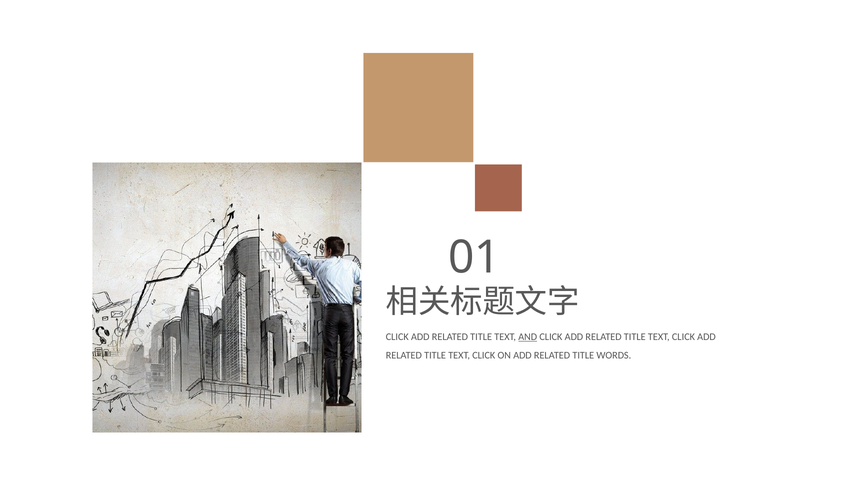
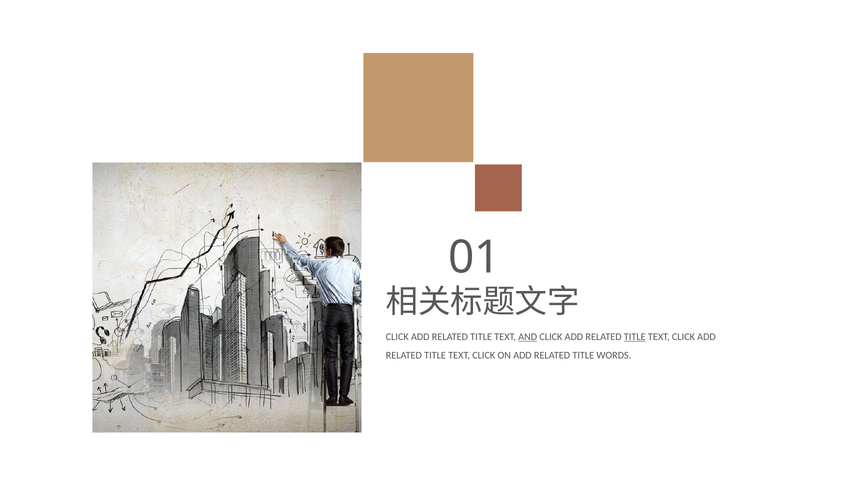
TITLE at (635, 337) underline: none -> present
